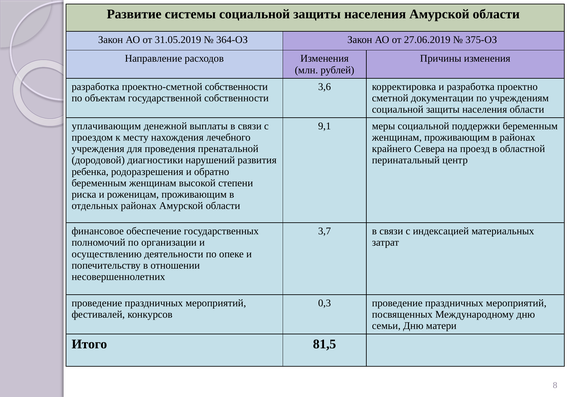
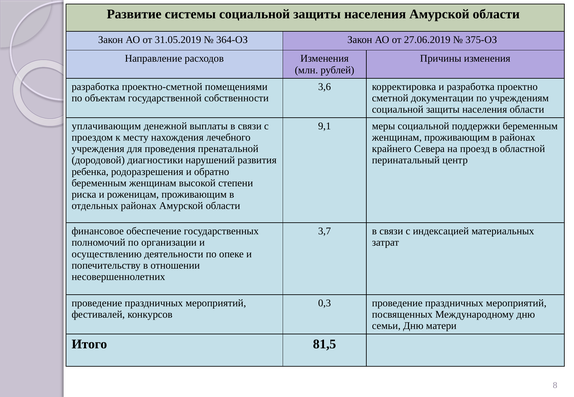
проектно-сметной собственности: собственности -> помещениями
